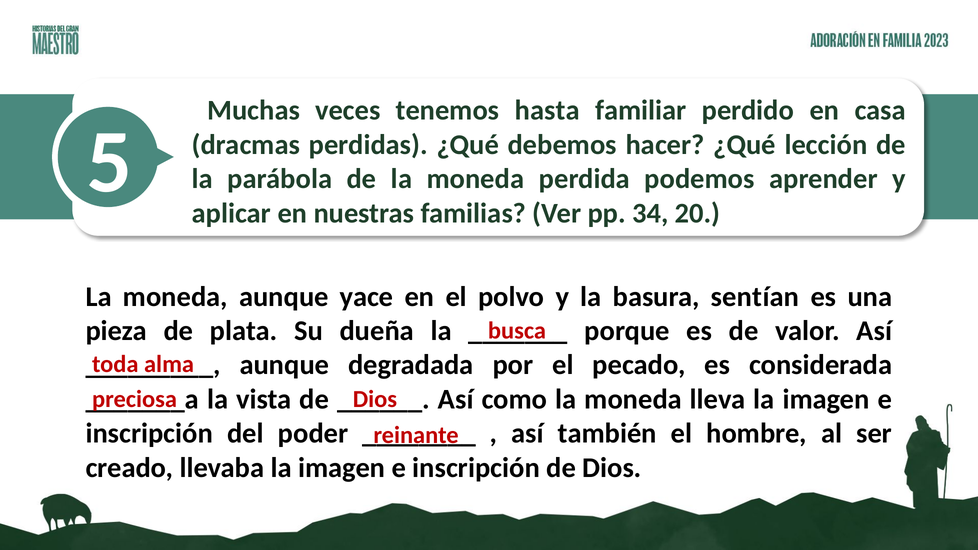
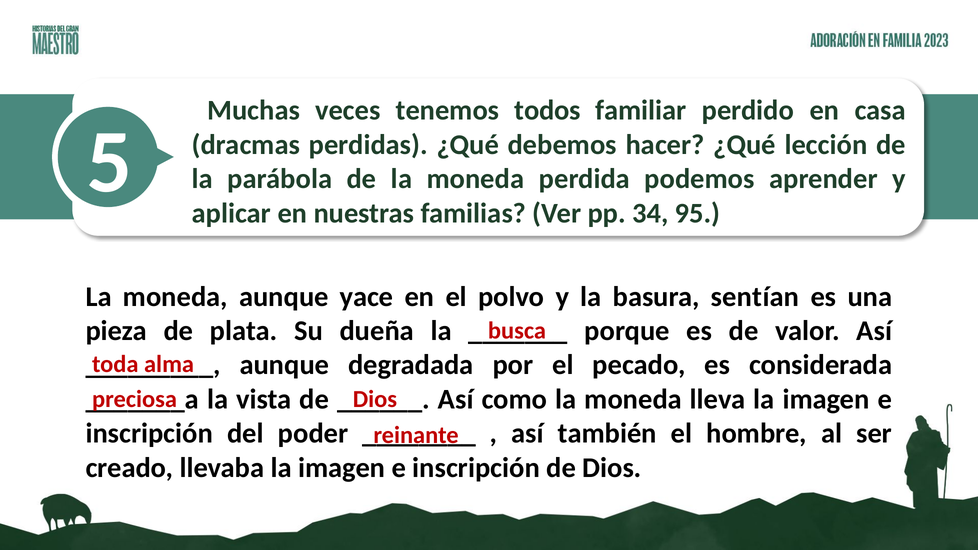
hasta: hasta -> todos
20: 20 -> 95
